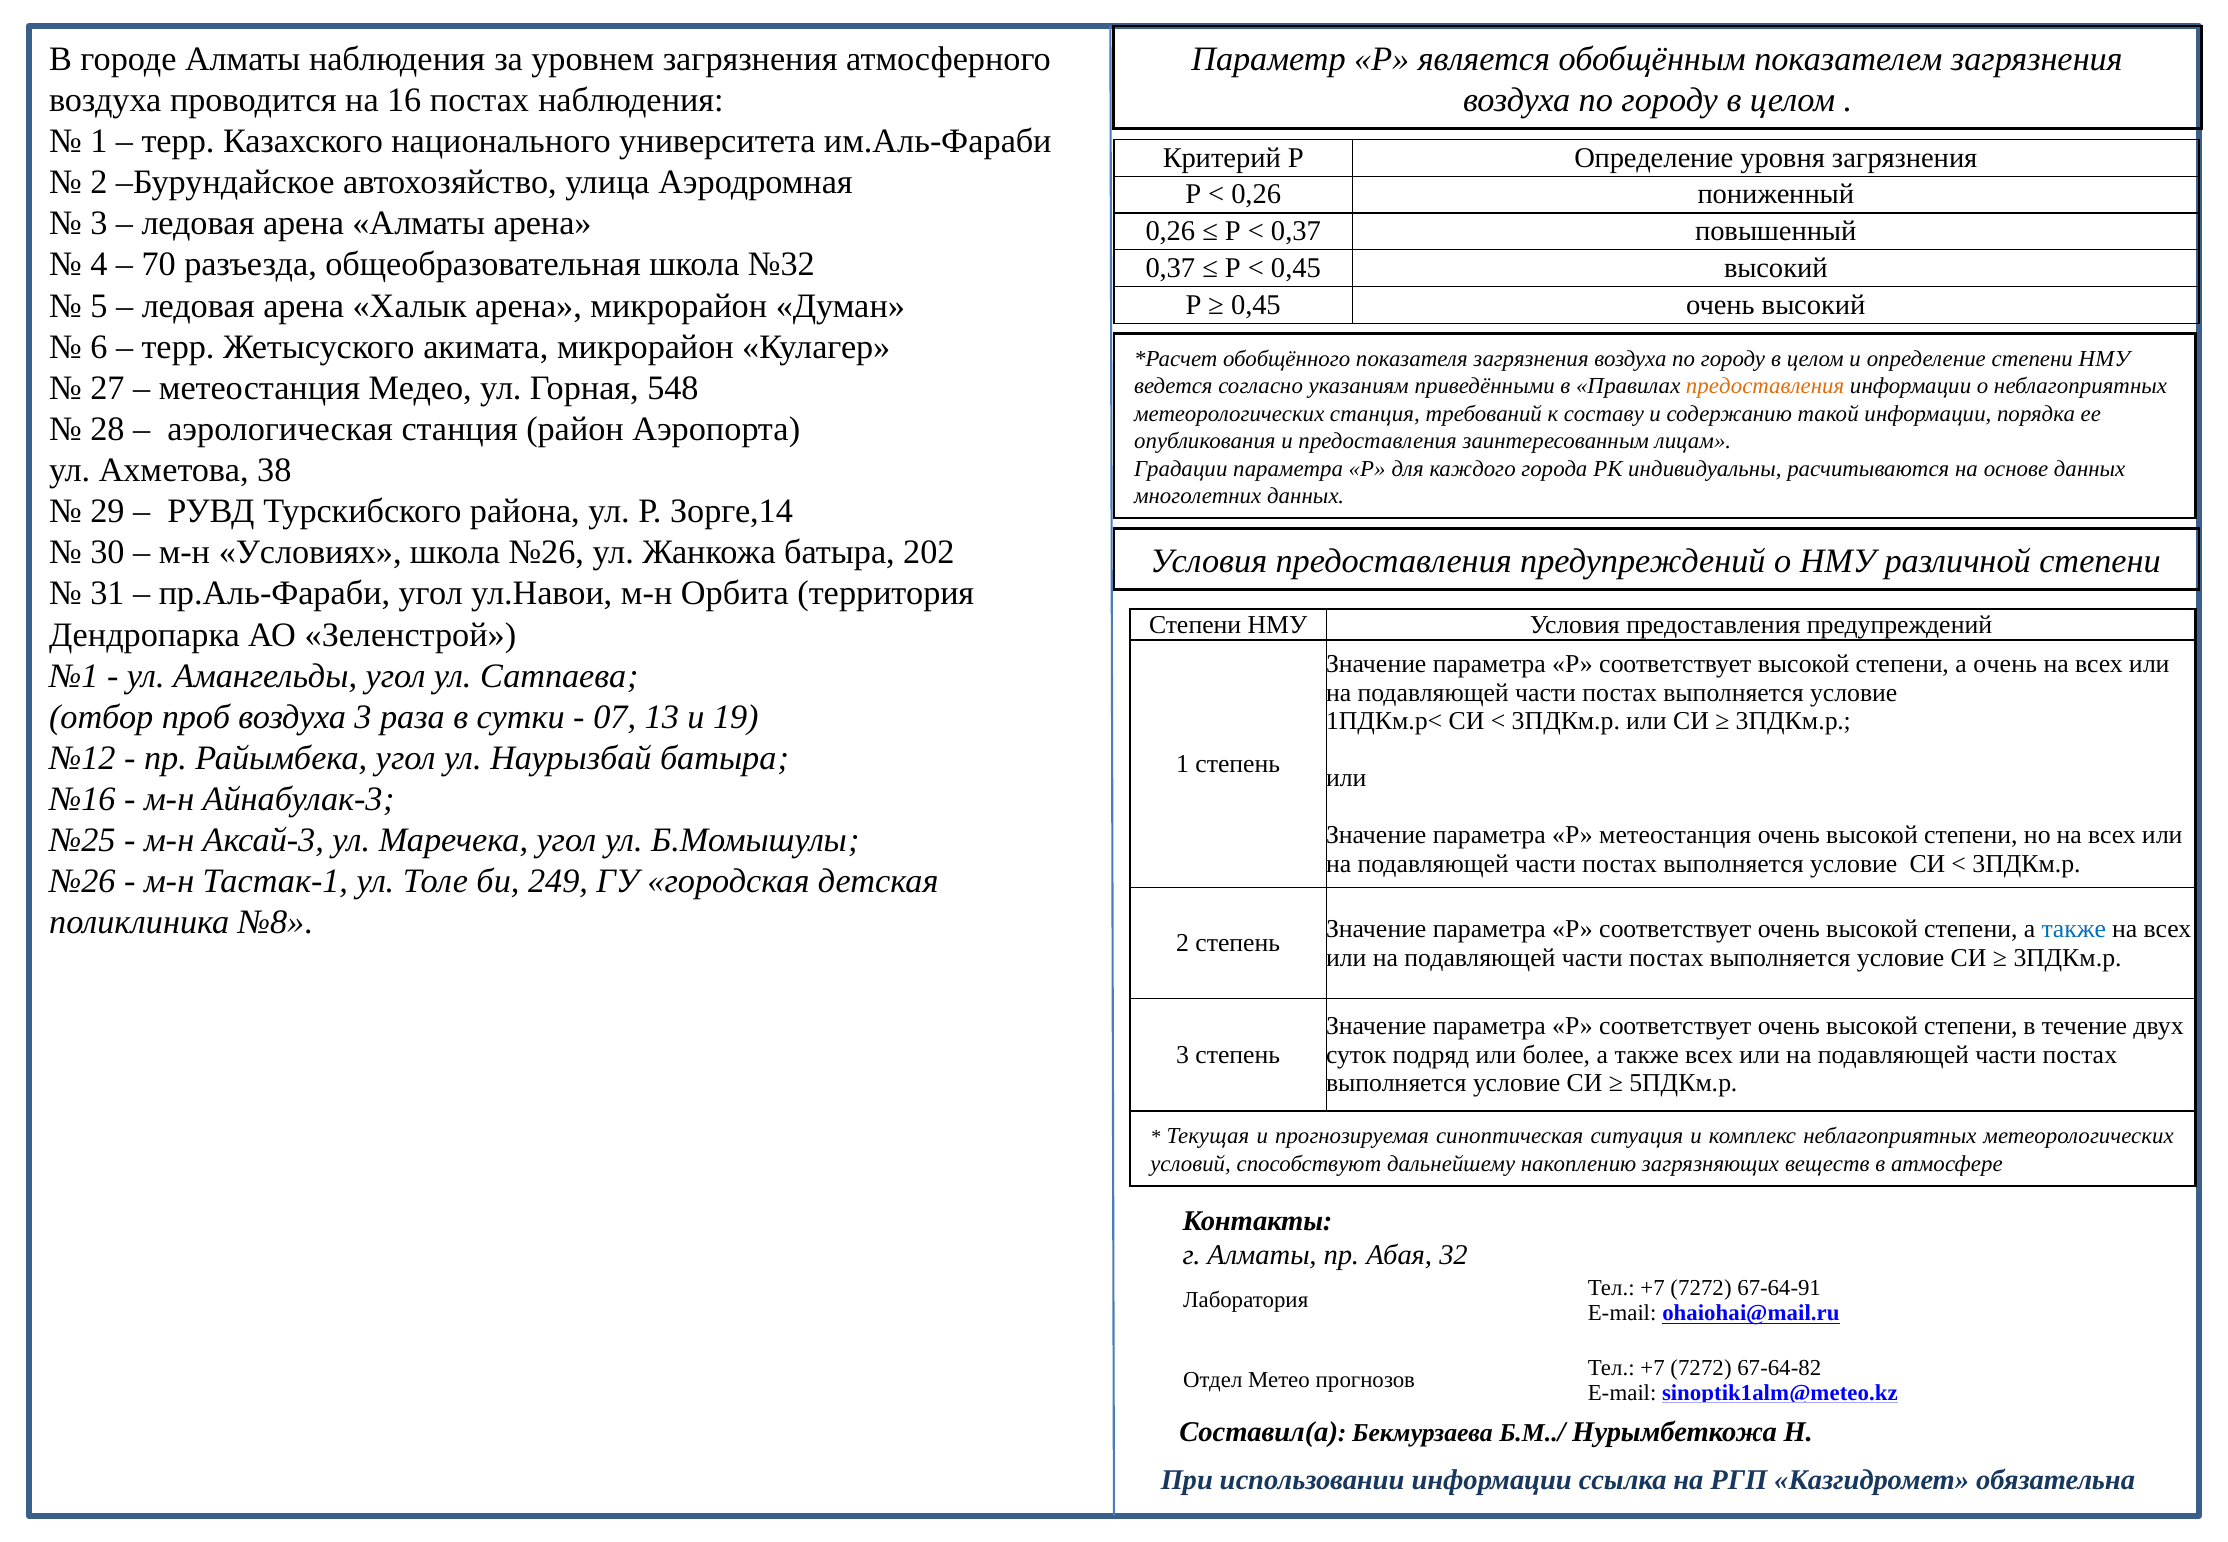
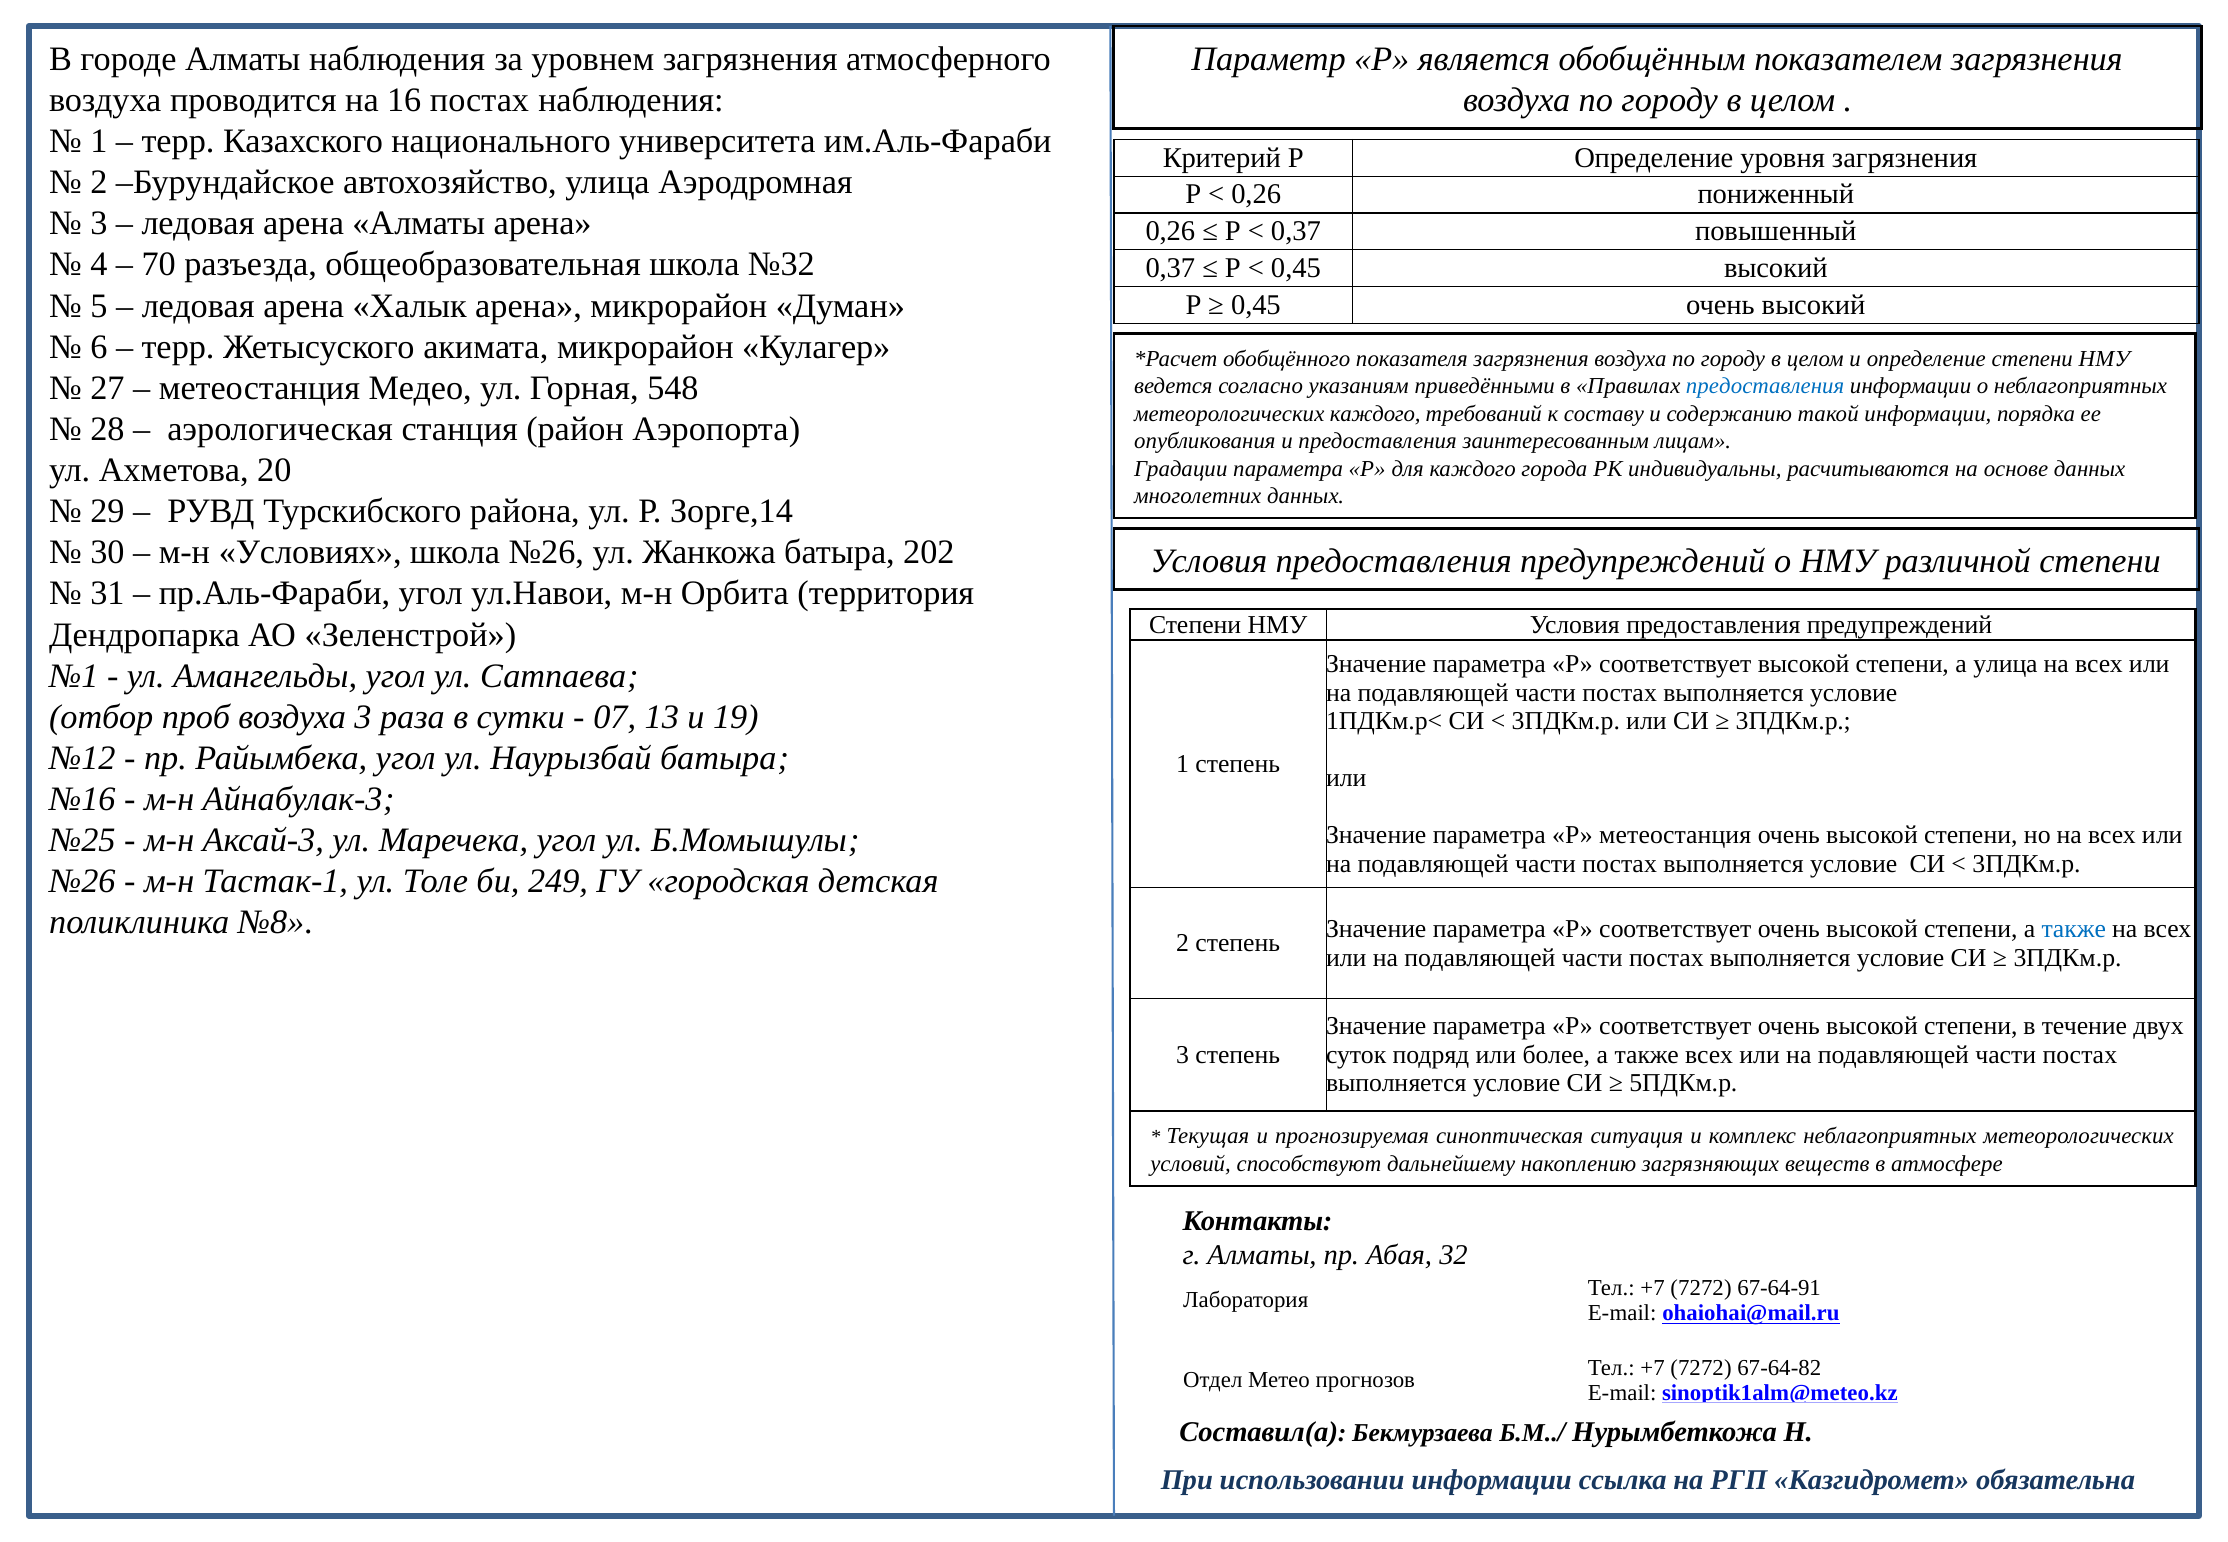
предоставления at (1765, 387) colour: orange -> blue
метеорологических станция: станция -> каждого
38: 38 -> 20
а очень: очень -> улица
